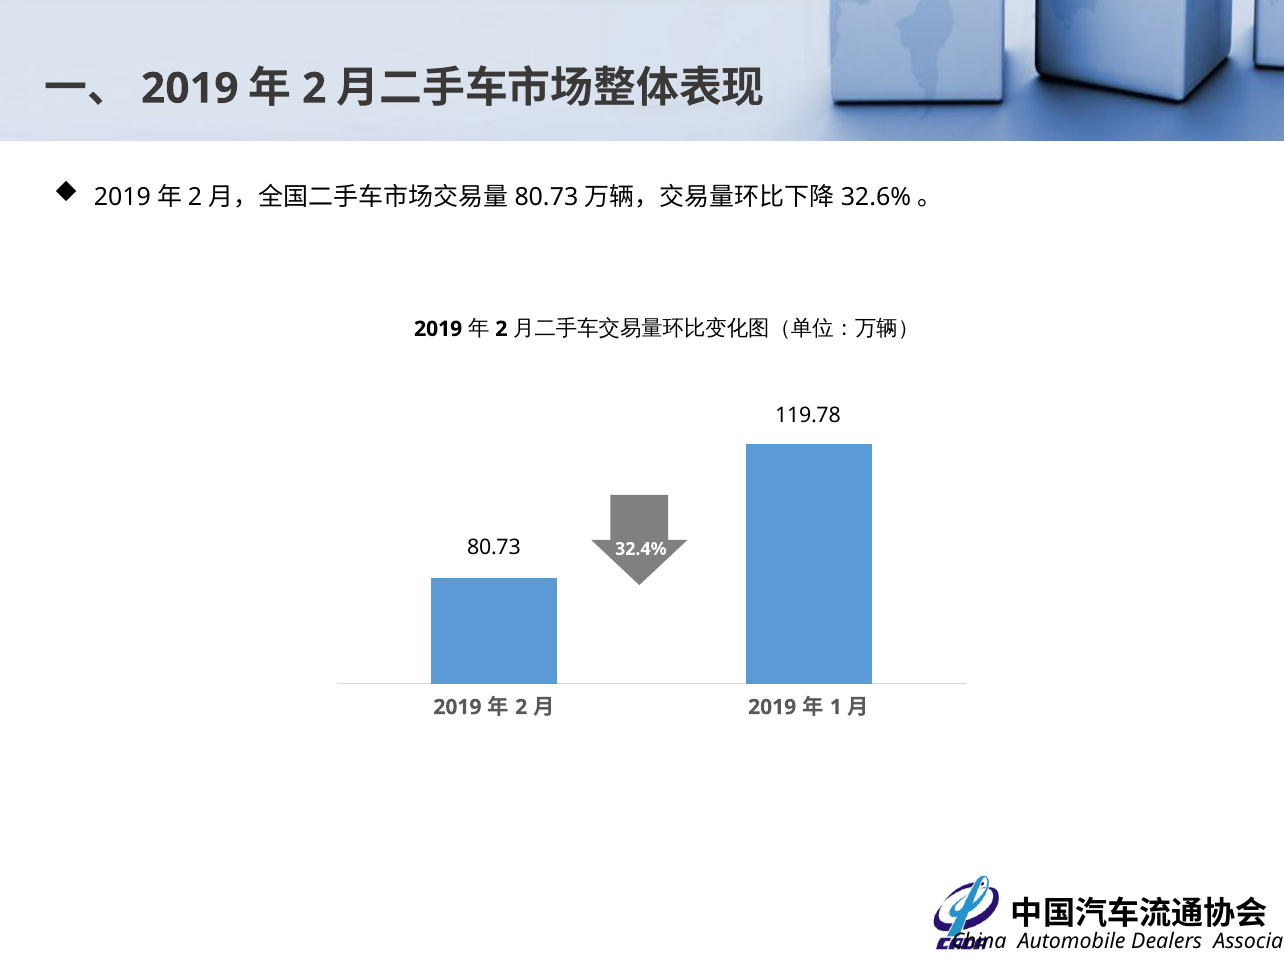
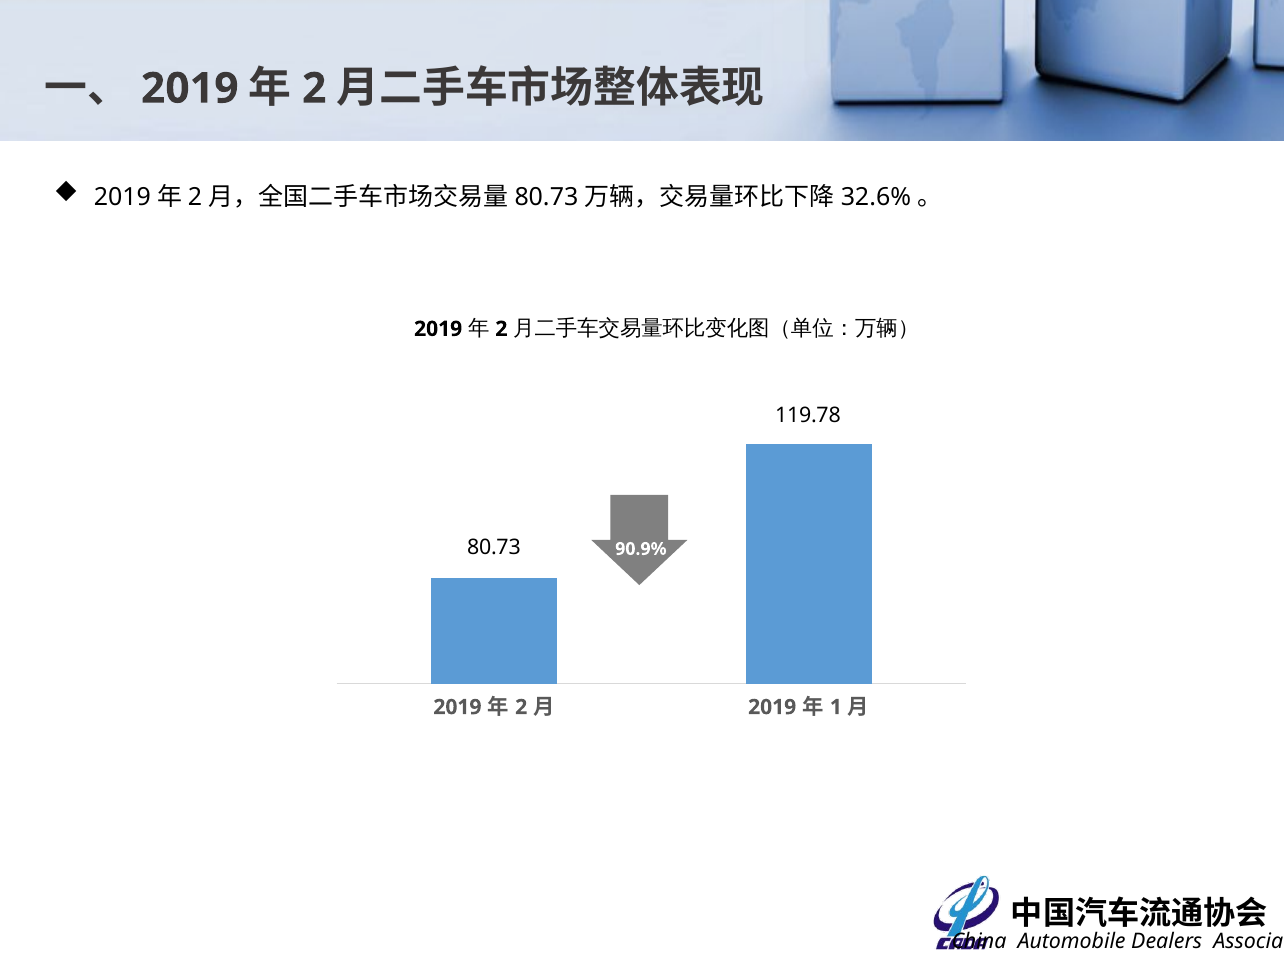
32.4%: 32.4% -> 90.9%
